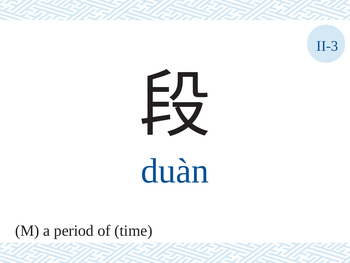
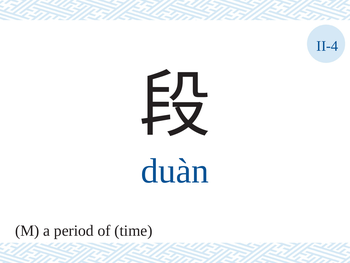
II-3: II-3 -> II-4
